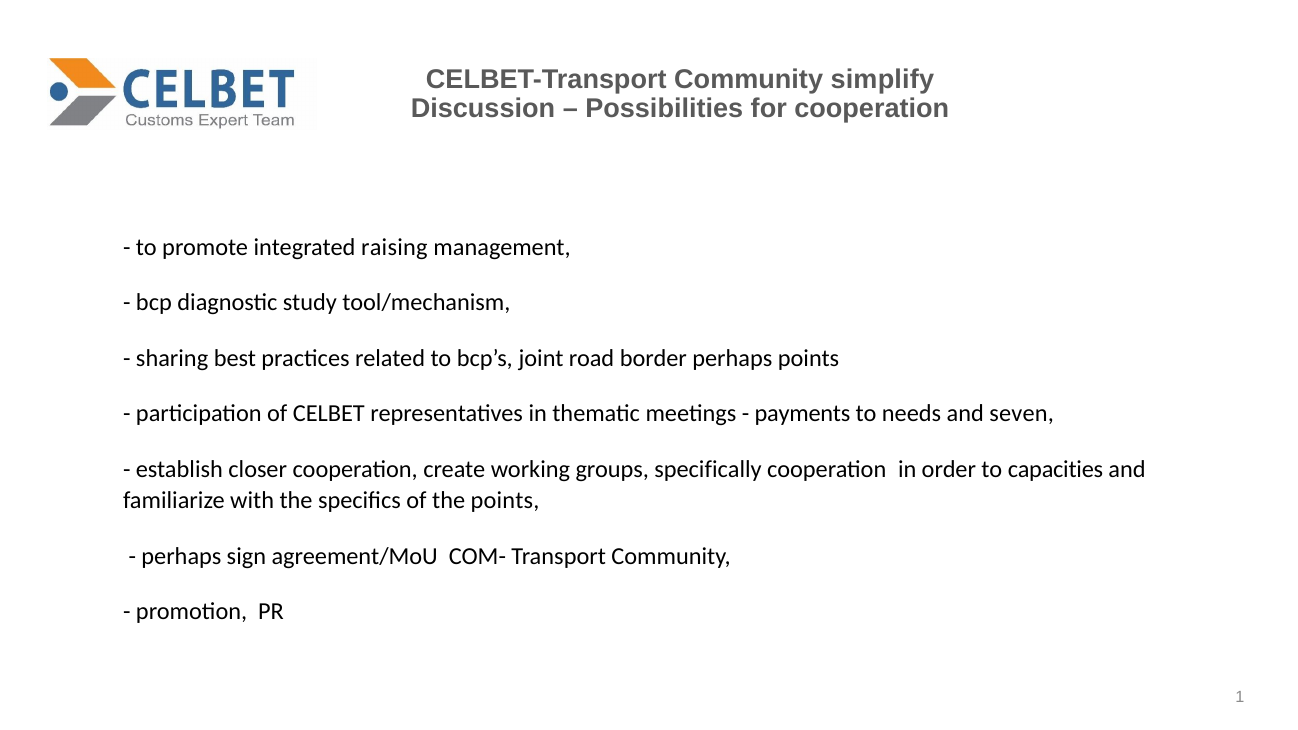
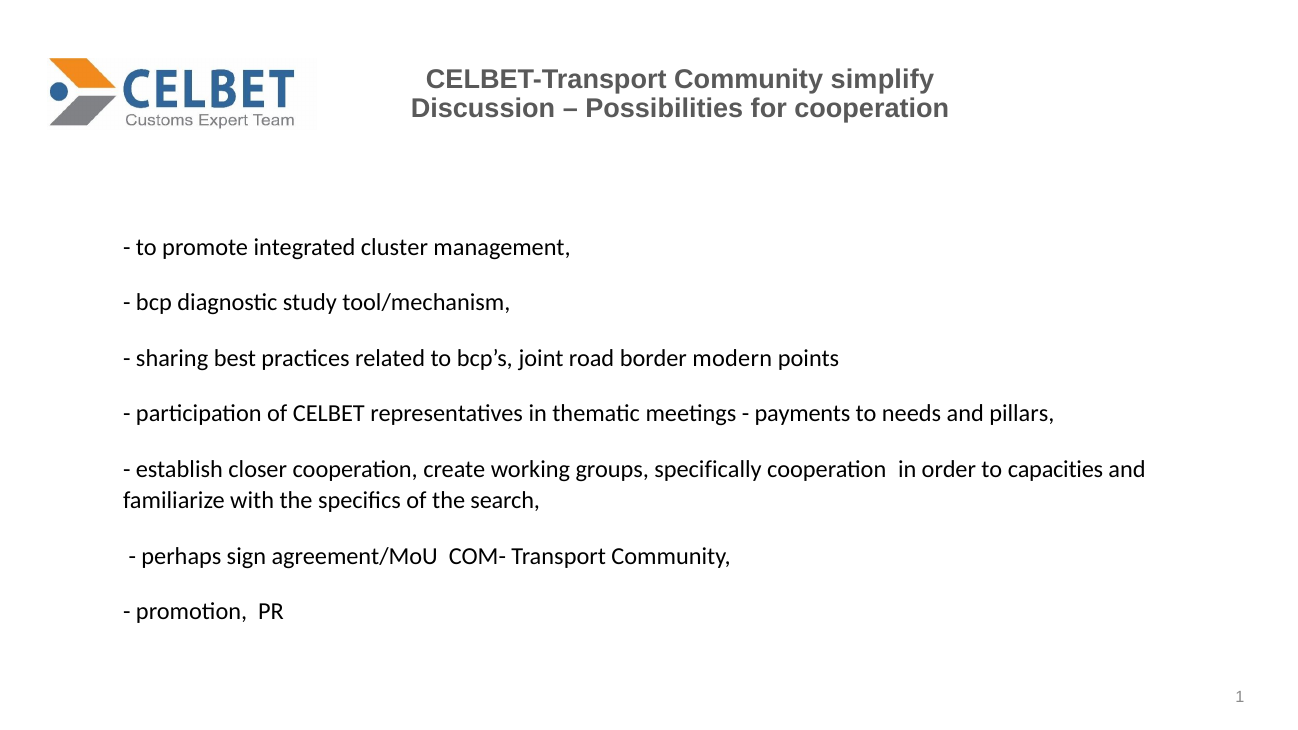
raising: raising -> cluster
border perhaps: perhaps -> modern
seven: seven -> pillars
the points: points -> search
